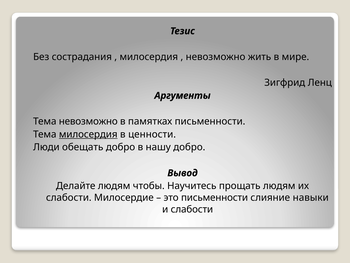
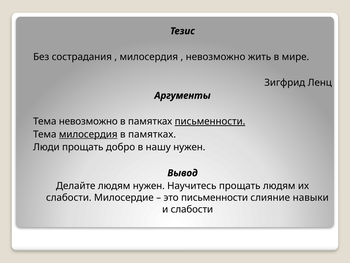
письменности at (210, 121) underline: none -> present
ценности at (152, 134): ценности -> памятках
Люди обещать: обещать -> прощать
нашу добро: добро -> нужен
людям чтобы: чтобы -> нужен
